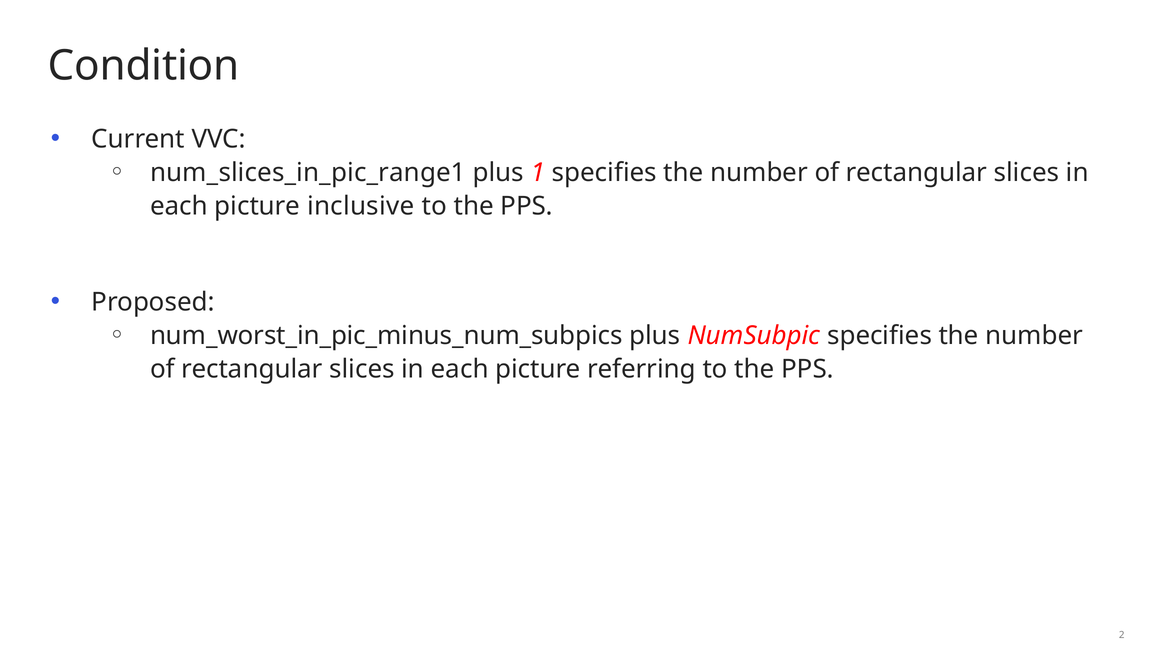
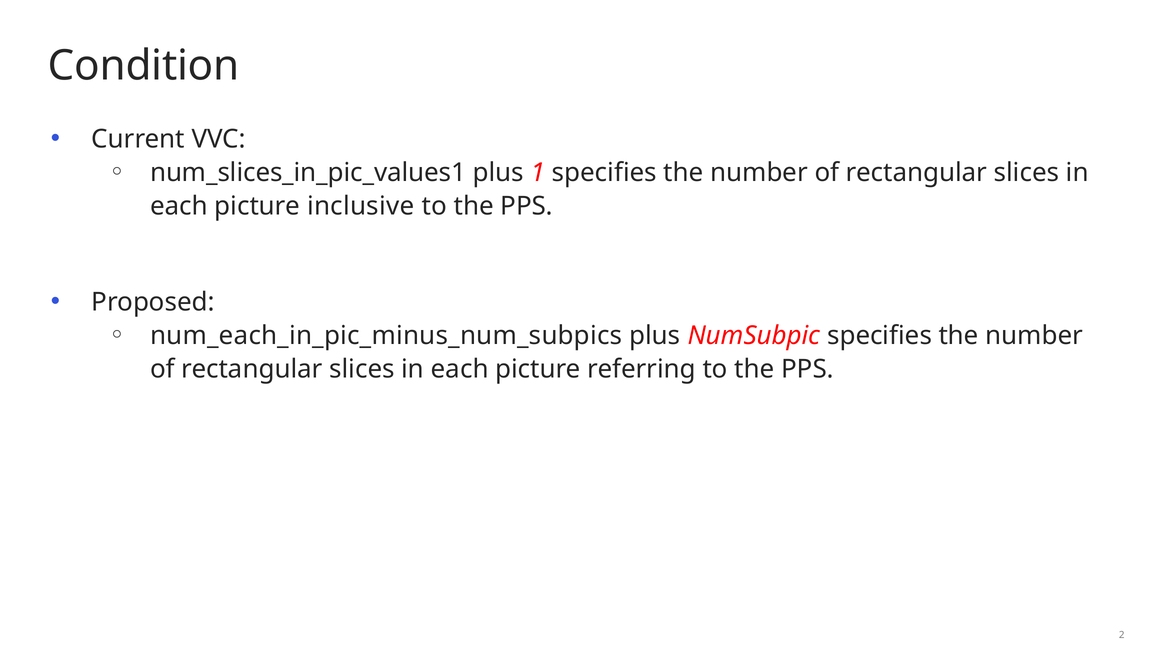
num_slices_in_pic_range1: num_slices_in_pic_range1 -> num_slices_in_pic_values1
num_worst_in_pic_minus_num_subpics: num_worst_in_pic_minus_num_subpics -> num_each_in_pic_minus_num_subpics
